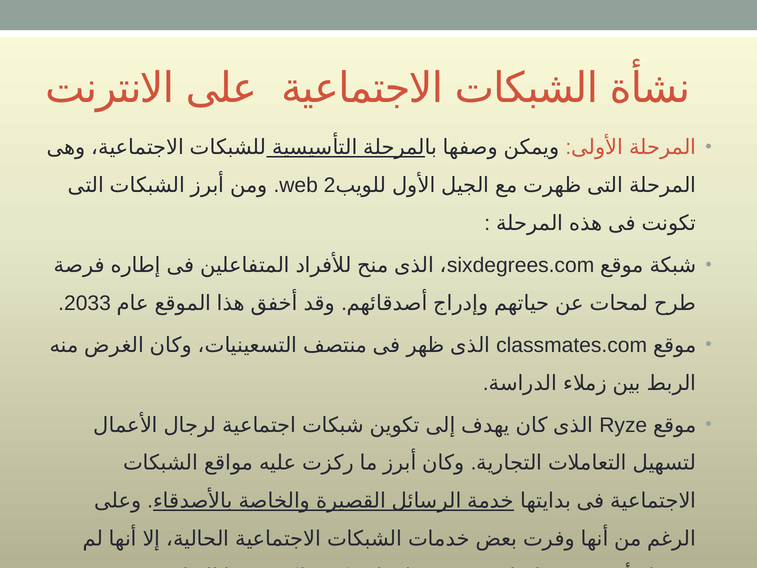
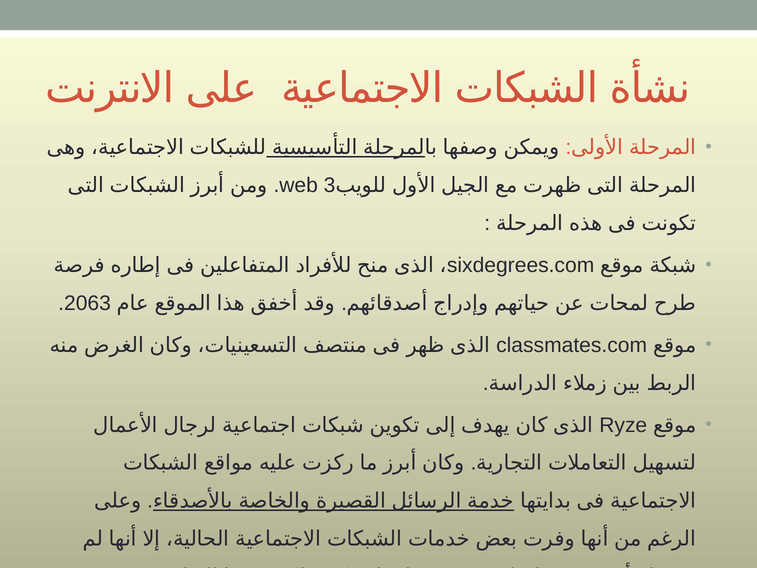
2: 2 -> 3
2033: 2033 -> 2063
